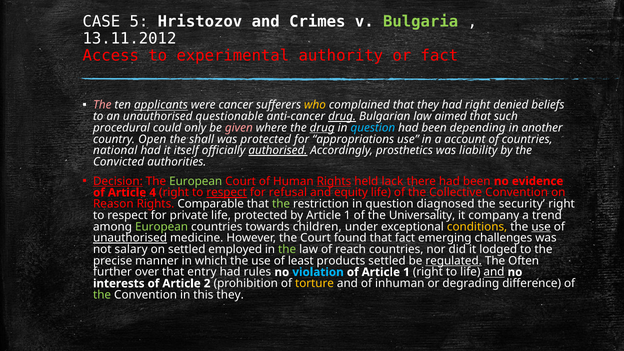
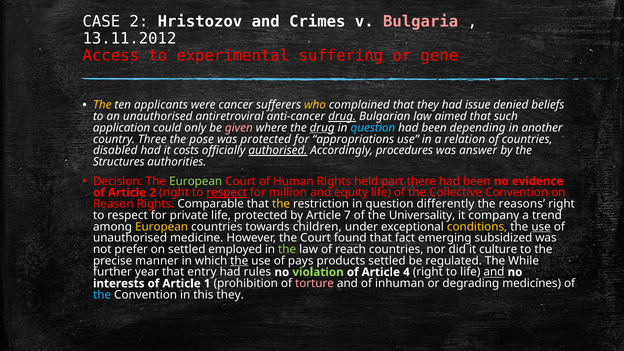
CASE 5: 5 -> 2
Bulgaria colour: light green -> pink
authority: authority -> suffering
or fact: fact -> gene
The at (102, 105) colour: pink -> yellow
applicants underline: present -> none
had right: right -> issue
questionable: questionable -> antiretroviral
procedural: procedural -> application
Open: Open -> Three
shall: shall -> pose
account: account -> relation
national: national -> disabled
itself: itself -> costs
prosthetics: prosthetics -> procedures
liability: liability -> answer
Convicted: Convicted -> Structures
Decision underline: present -> none
Rights at (334, 181) underline: present -> none
lack: lack -> part
Article 4: 4 -> 2
refusal: refusal -> million
the at (281, 204) colour: light green -> yellow
diagnosed: diagnosed -> differently
security: security -> reasons
by Article 1: 1 -> 7
European at (162, 227) colour: light green -> yellow
unauthorised at (130, 238) underline: present -> none
challenges: challenges -> subsidized
salary: salary -> prefer
lodged: lodged -> culture
the at (239, 261) underline: none -> present
least: least -> pays
regulated underline: present -> none
Often: Often -> While
over: over -> year
violation colour: light blue -> light green
of Article 1: 1 -> 4
2: 2 -> 1
torture colour: yellow -> pink
difference: difference -> medicines
the at (102, 295) colour: light green -> light blue
